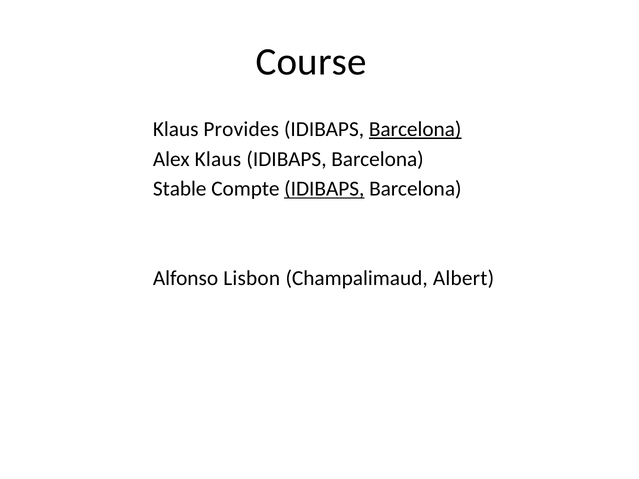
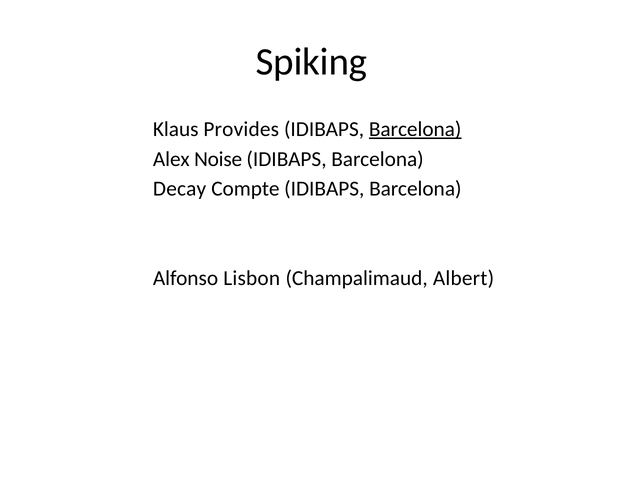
Course: Course -> Spiking
Alex Klaus: Klaus -> Noise
Stable: Stable -> Decay
IDIBAPS at (324, 189) underline: present -> none
